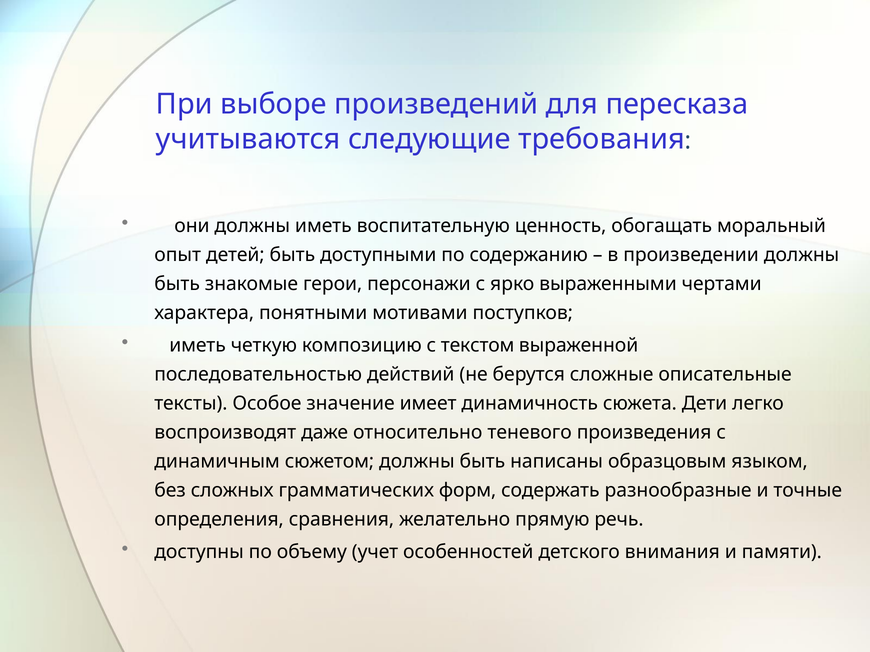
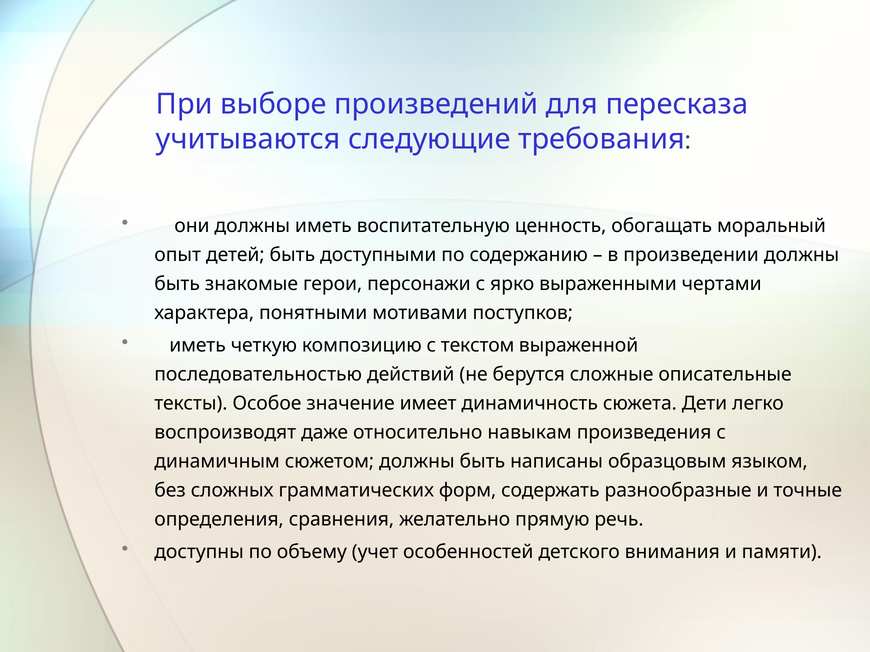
теневого: теневого -> навыкам
